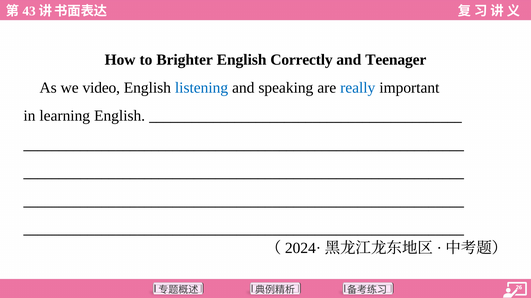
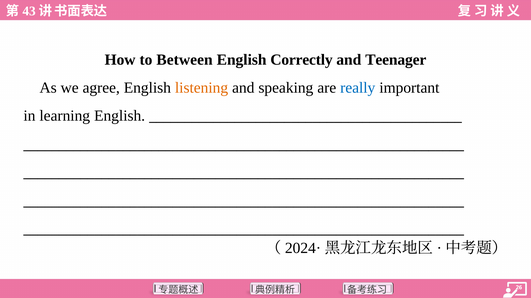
Brighter: Brighter -> Between
video: video -> agree
listening colour: blue -> orange
